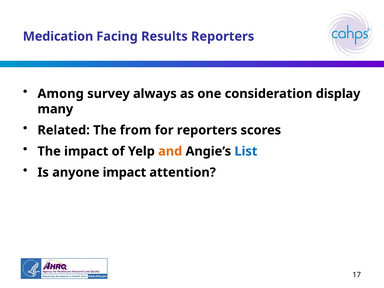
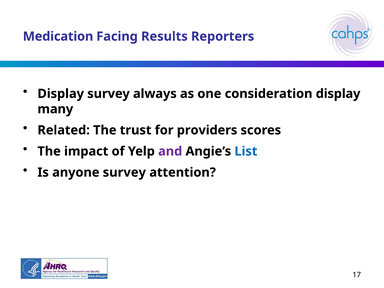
Among at (61, 94): Among -> Display
from: from -> trust
for reporters: reporters -> providers
and colour: orange -> purple
anyone impact: impact -> survey
